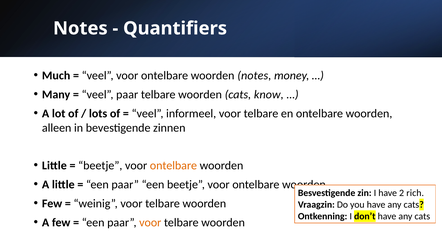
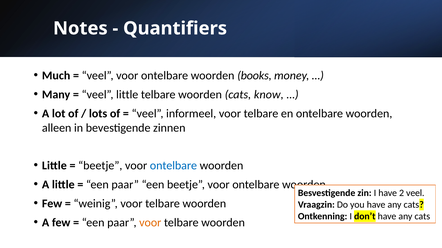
woorden notes: notes -> books
veel paar: paar -> little
ontelbare at (173, 166) colour: orange -> blue
2 rich: rich -> veel
